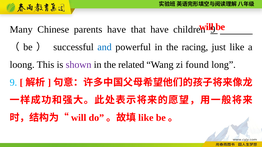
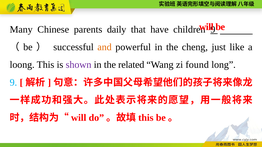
parents have: have -> daily
and colour: blue -> orange
racing: racing -> cheng
like at (146, 118): like -> this
